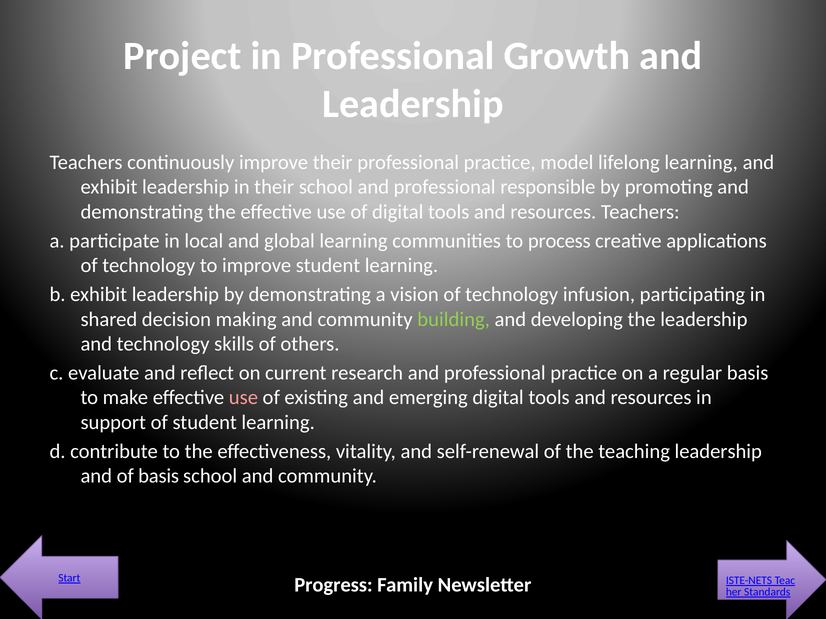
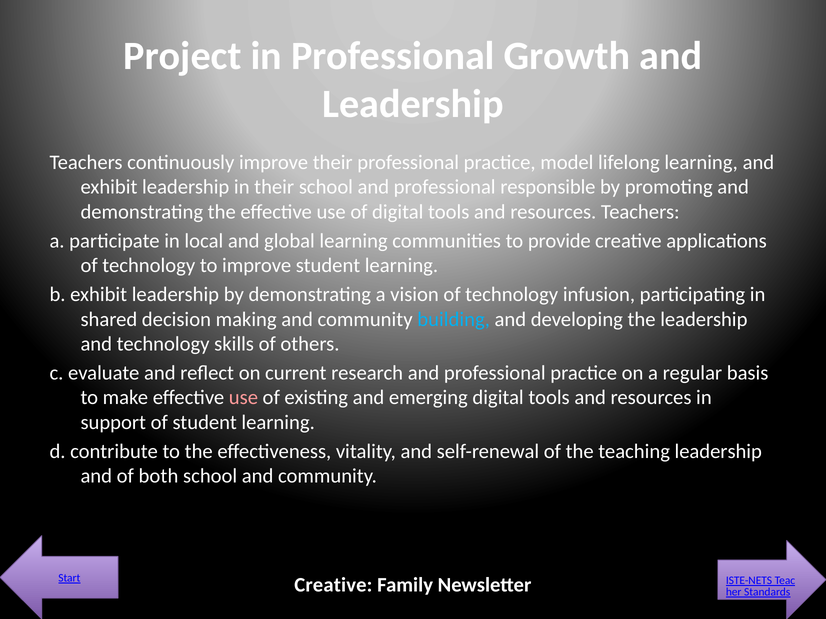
process: process -> provide
building colour: light green -> light blue
of basis: basis -> both
Start Progress: Progress -> Creative
